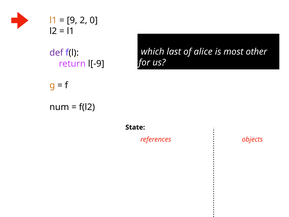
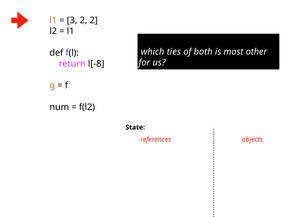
9: 9 -> 3
2 0: 0 -> 2
last: last -> ties
alice: alice -> both
def colour: purple -> black
l[-9: l[-9 -> l[-8
